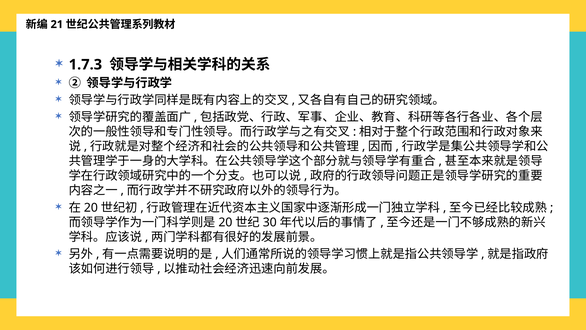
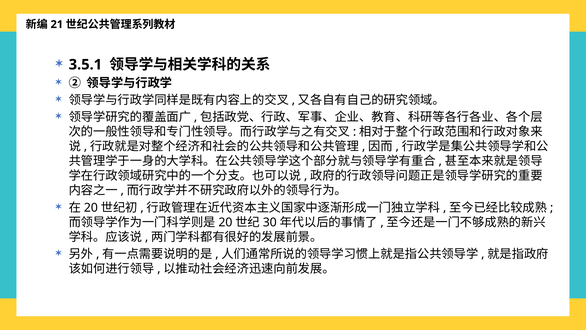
1.7.3: 1.7.3 -> 3.5.1
